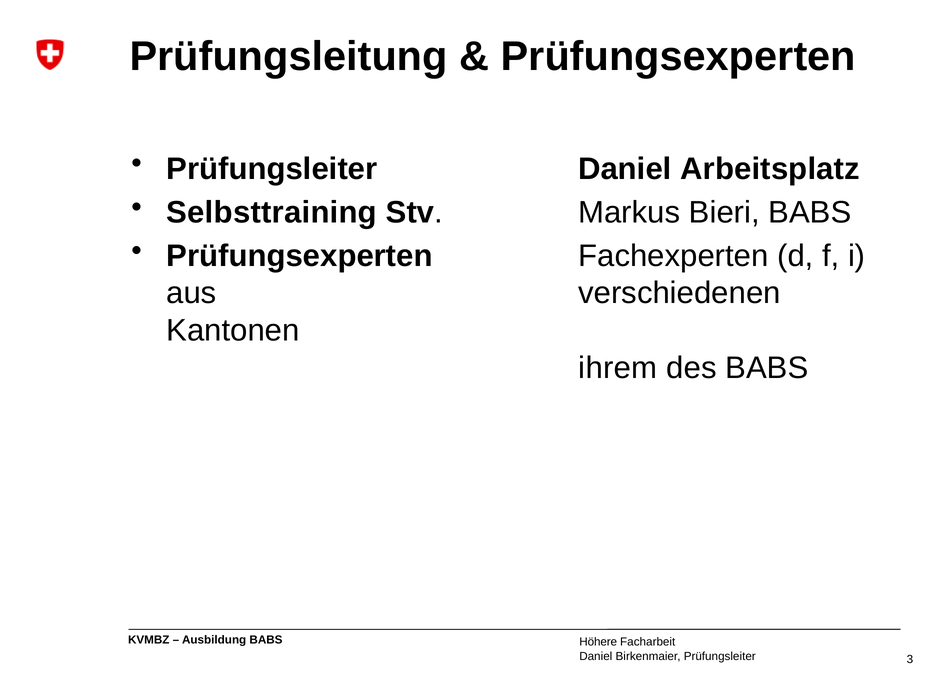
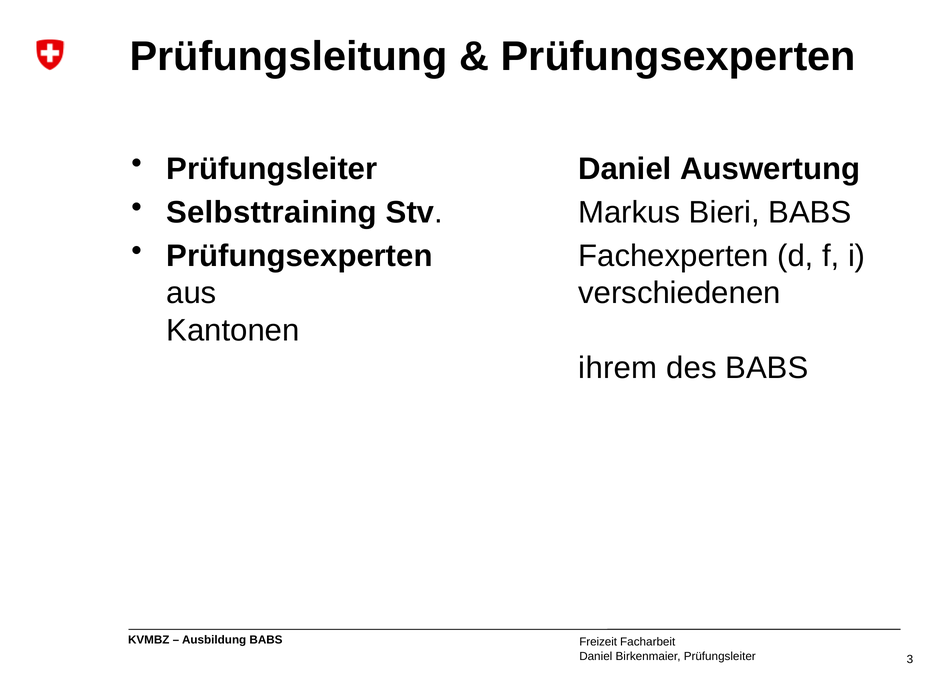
Arbeitsplatz: Arbeitsplatz -> Auswertung
Höhere: Höhere -> Freizeit
